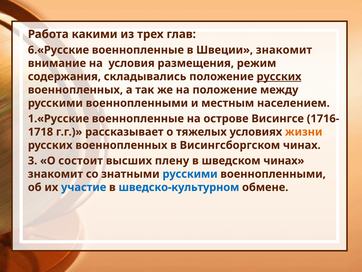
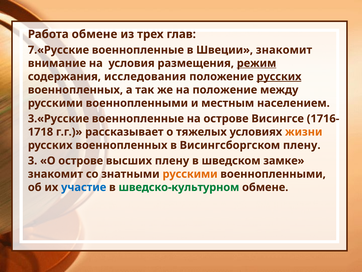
Работа какими: какими -> обмене
6.«Русские: 6.«Русские -> 7.«Русские
режим underline: none -> present
складывались: складывались -> исследования
1.«Русские: 1.«Русские -> 3.«Русские
Висингсборгском чинах: чинах -> плену
О состоит: состоит -> острове
шведском чинах: чинах -> замке
русскими at (190, 174) colour: blue -> orange
шведско-культурном colour: blue -> green
